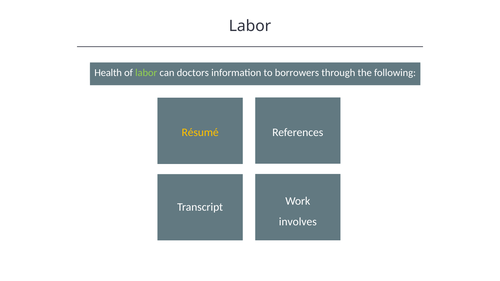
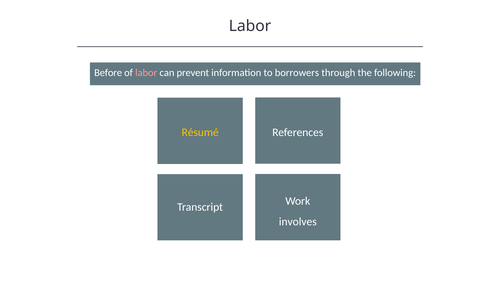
Health: Health -> Before
labor at (146, 73) colour: light green -> pink
doctors: doctors -> prevent
